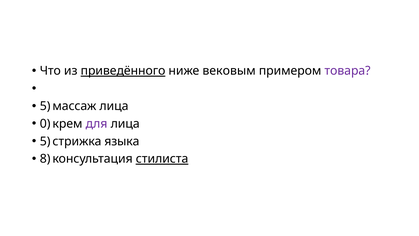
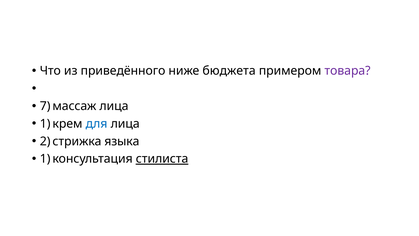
приведённого underline: present -> none
вековым: вековым -> бюджета
5 at (45, 106): 5 -> 7
0 at (45, 124): 0 -> 1
для colour: purple -> blue
5 at (45, 141): 5 -> 2
8 at (45, 159): 8 -> 1
